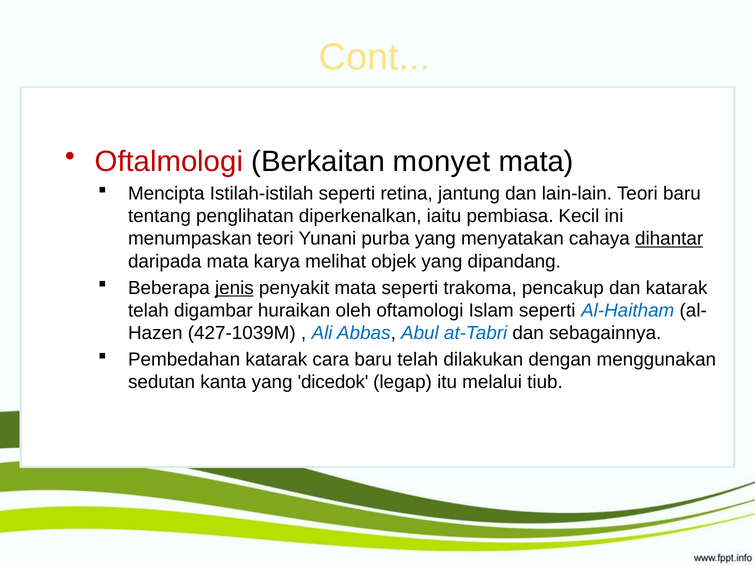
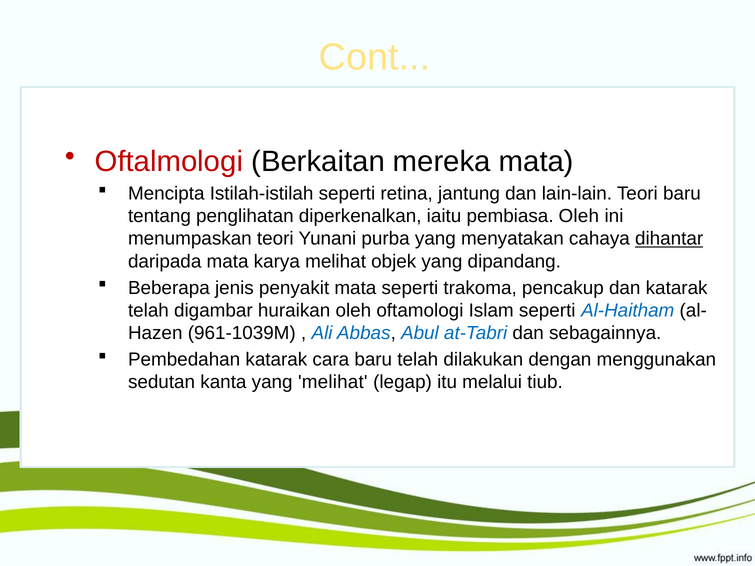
monyet: monyet -> mereka
pembiasa Kecil: Kecil -> Oleh
jenis underline: present -> none
427-1039M: 427-1039M -> 961-1039M
yang dicedok: dicedok -> melihat
